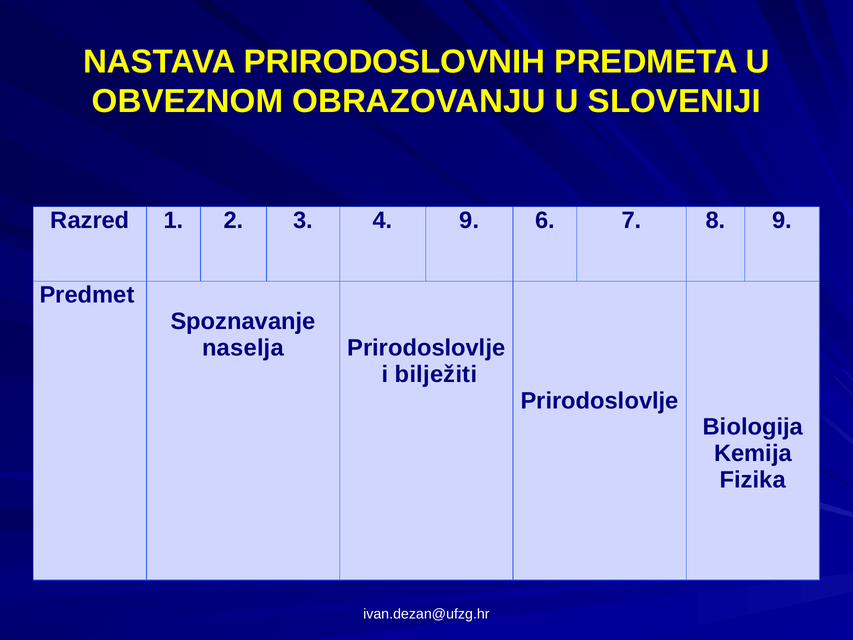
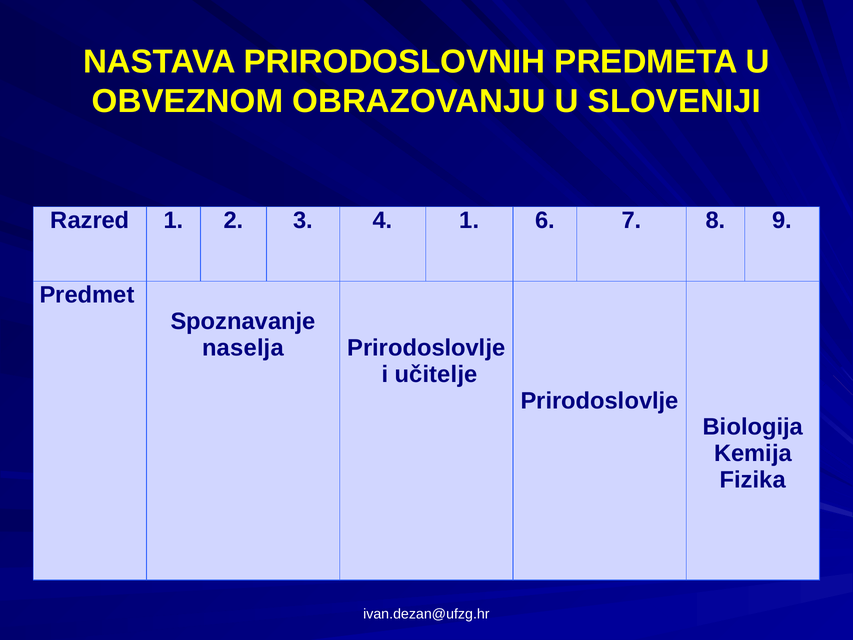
4 9: 9 -> 1
bilježiti: bilježiti -> učitelje
